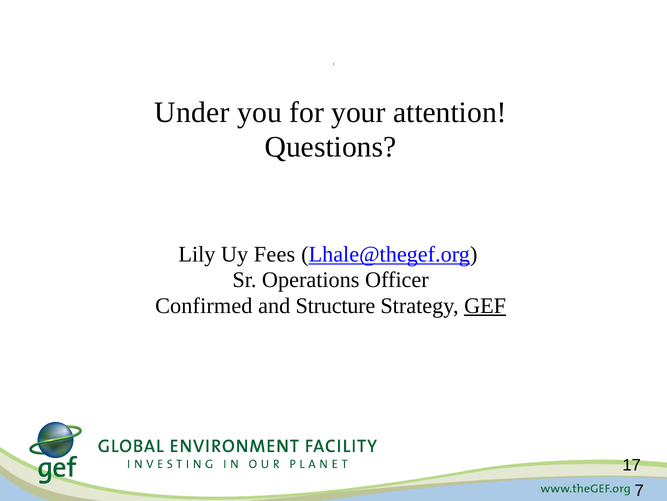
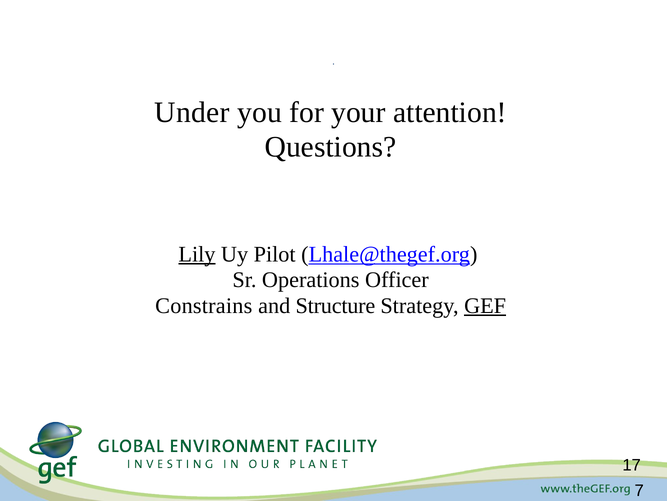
Lily underline: none -> present
Fees: Fees -> Pilot
Confirmed: Confirmed -> Constrains
